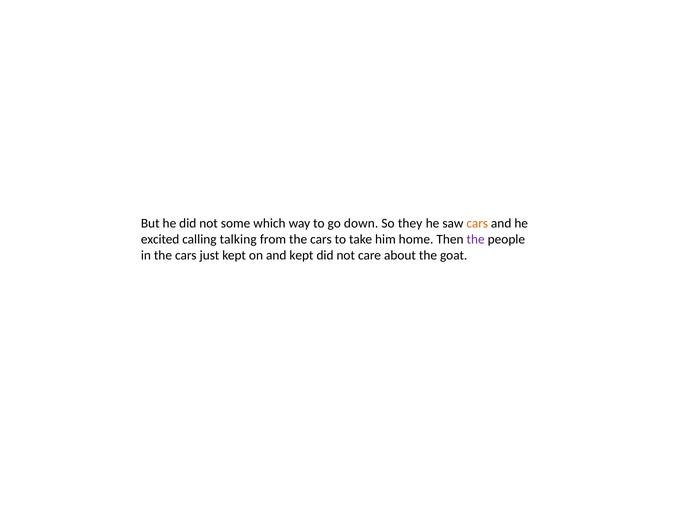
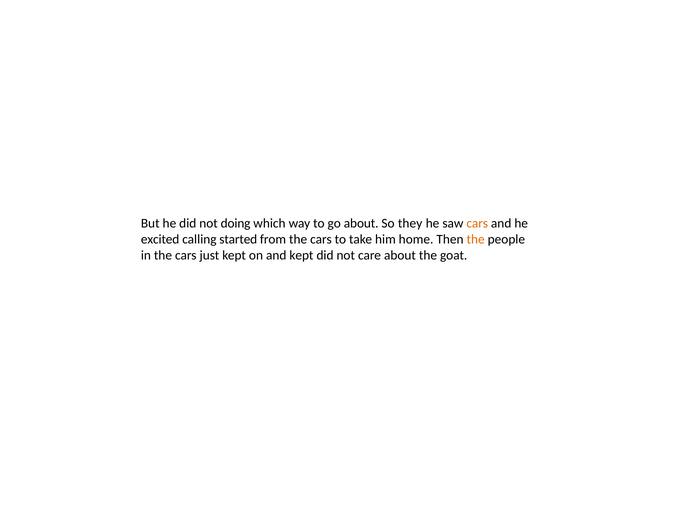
some: some -> doing
go down: down -> about
talking: talking -> started
the at (476, 239) colour: purple -> orange
